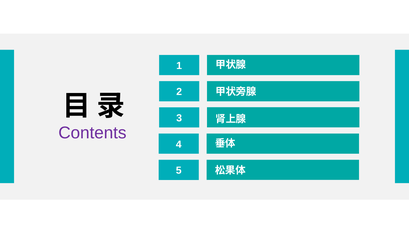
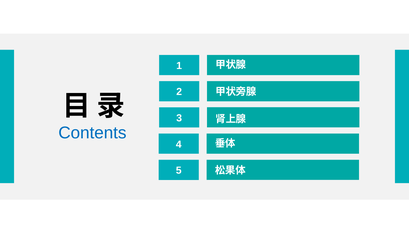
Contents colour: purple -> blue
